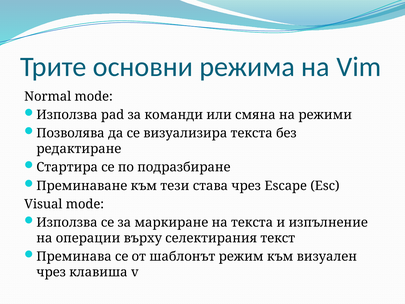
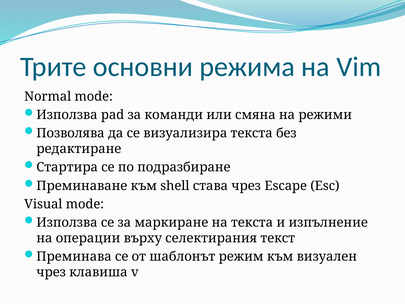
тези: тези -> shell
